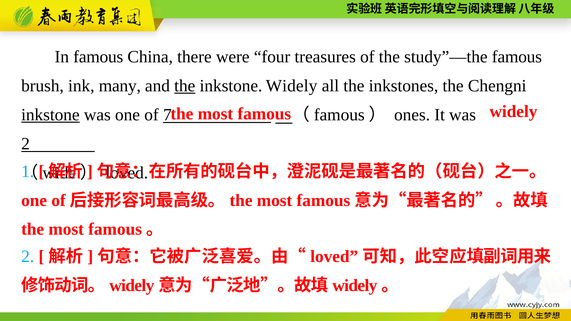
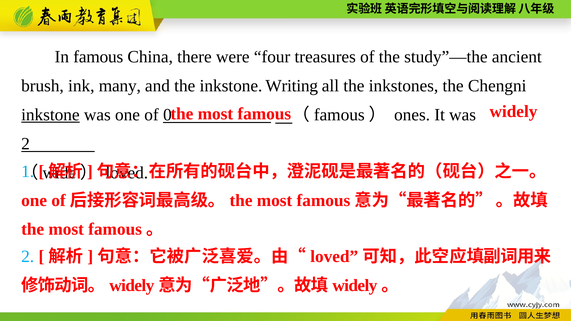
study”—the famous: famous -> ancient
the at (185, 86) underline: present -> none
inkstone Widely: Widely -> Writing
7: 7 -> 0
